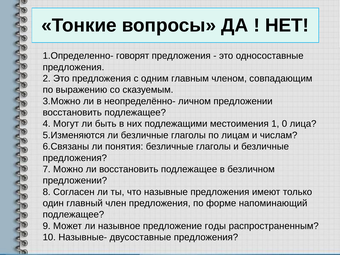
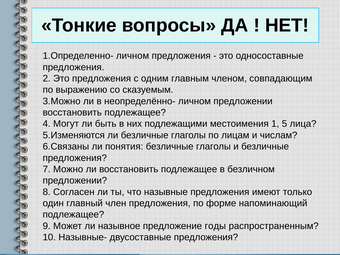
1.Определенно- говорят: говорят -> личном
0: 0 -> 5
